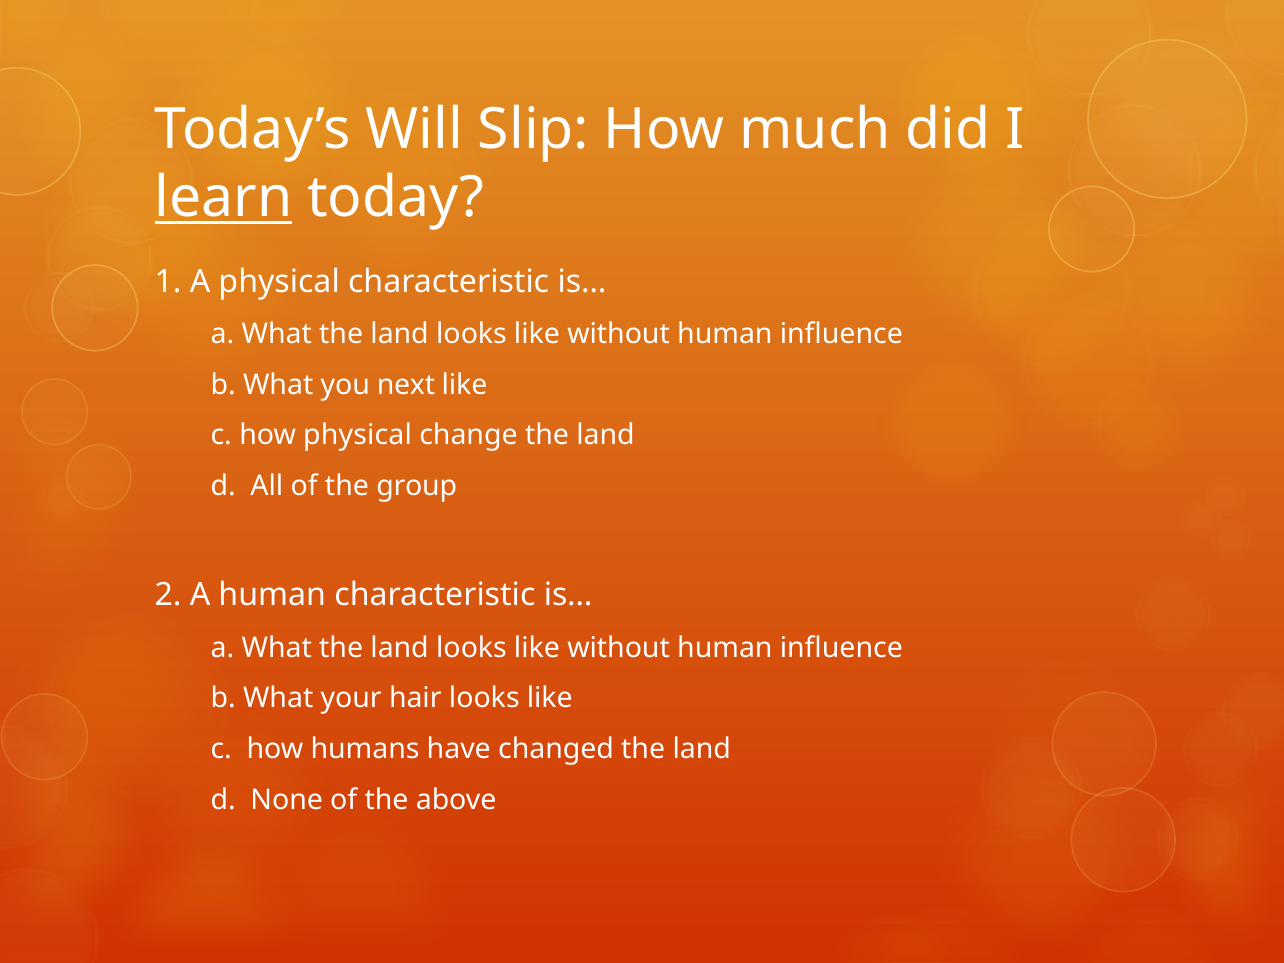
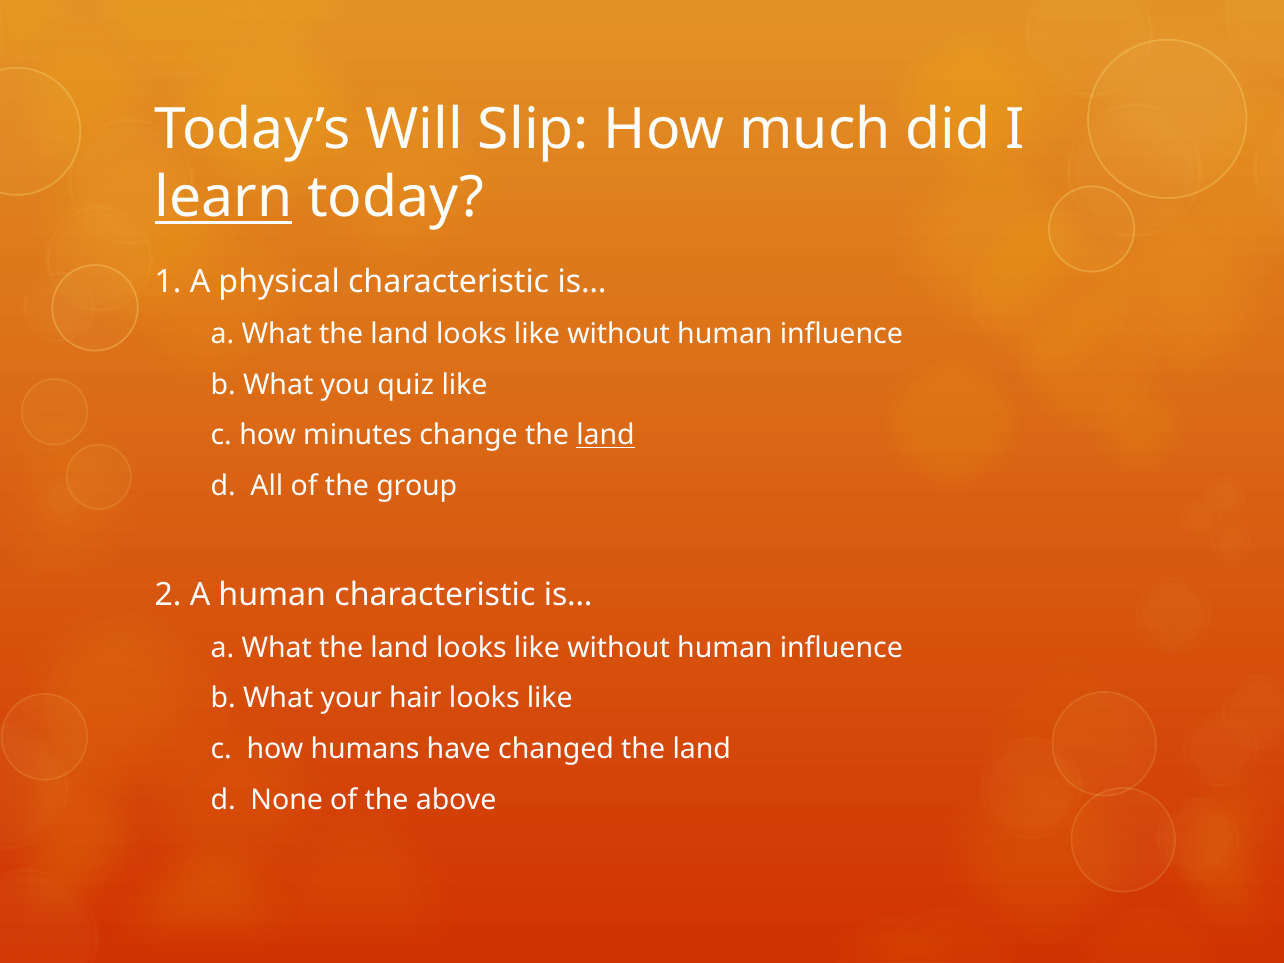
next: next -> quiz
how physical: physical -> minutes
land at (606, 435) underline: none -> present
